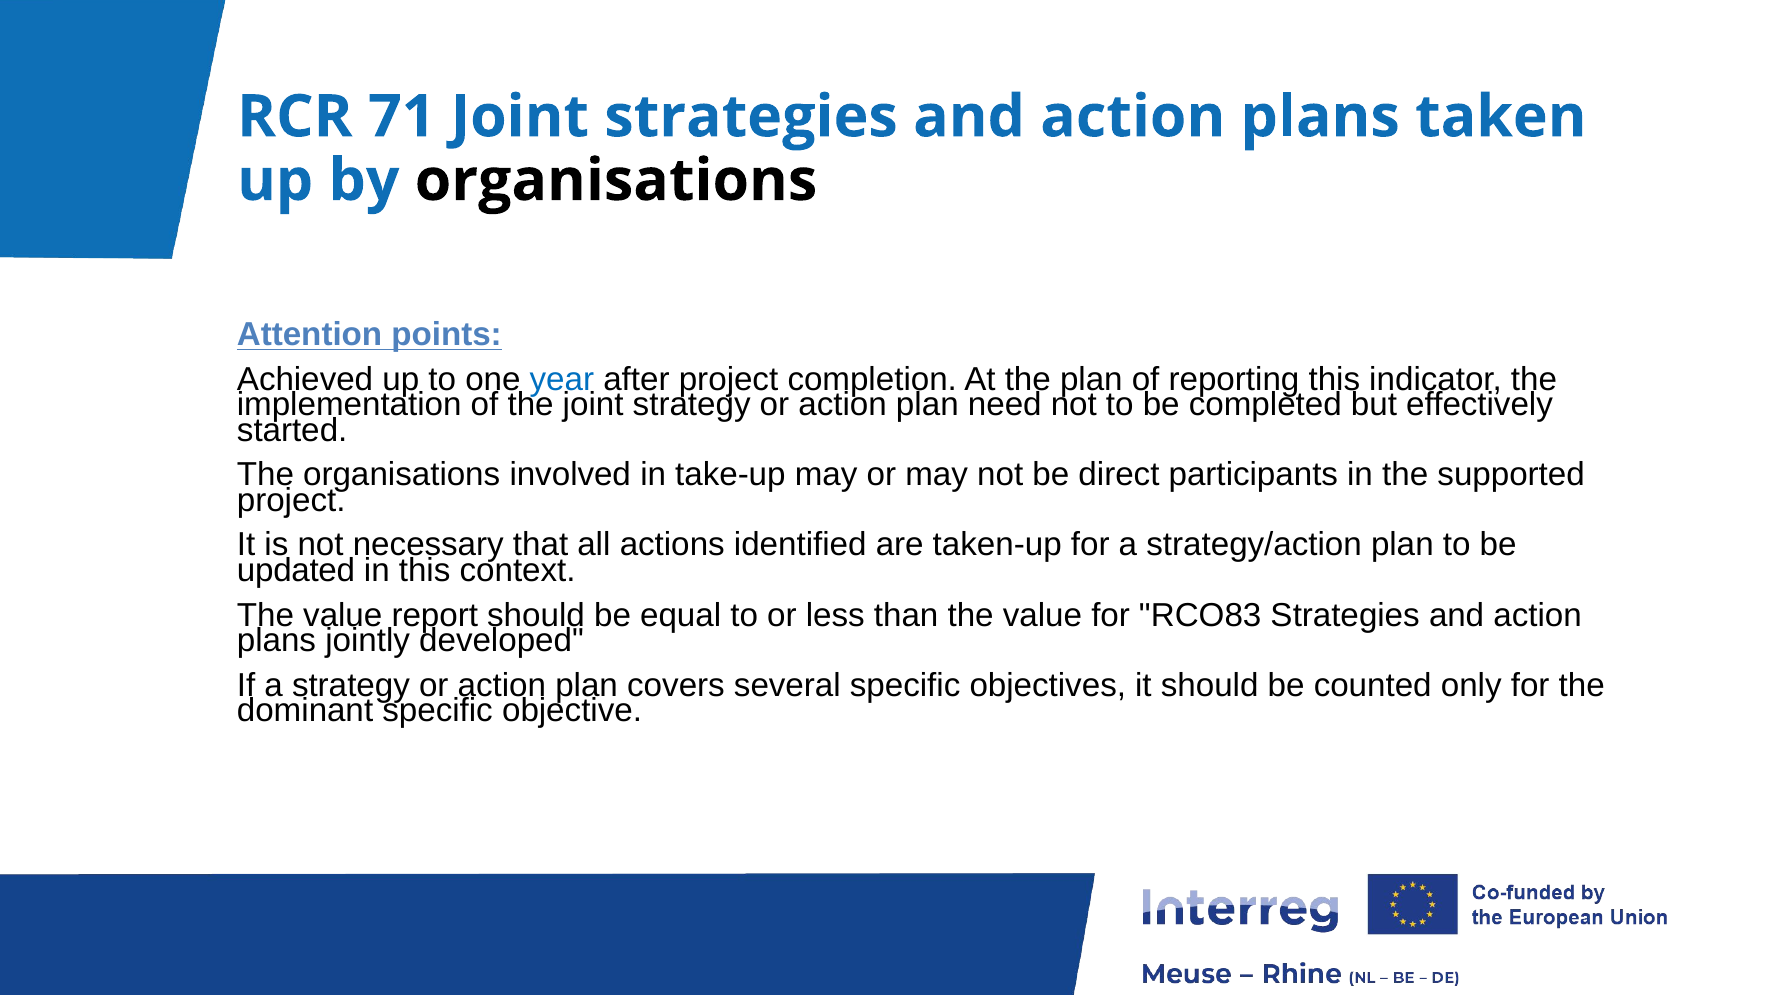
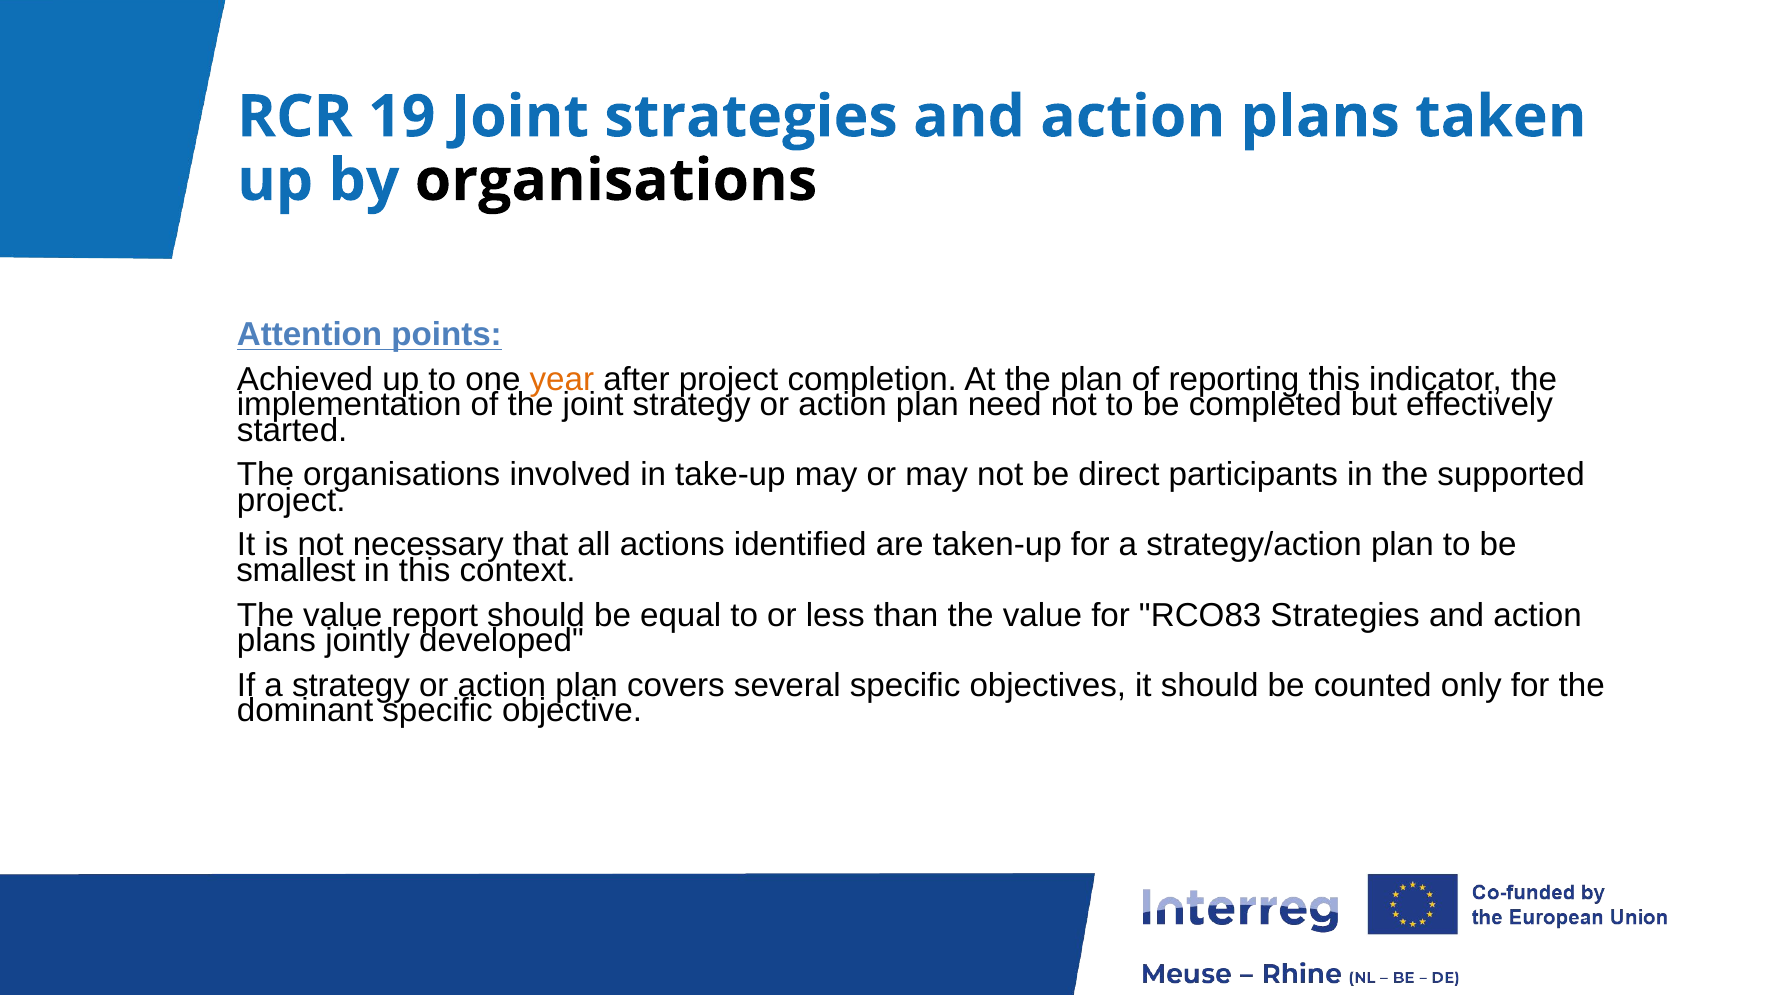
71: 71 -> 19
year colour: blue -> orange
updated: updated -> smallest
